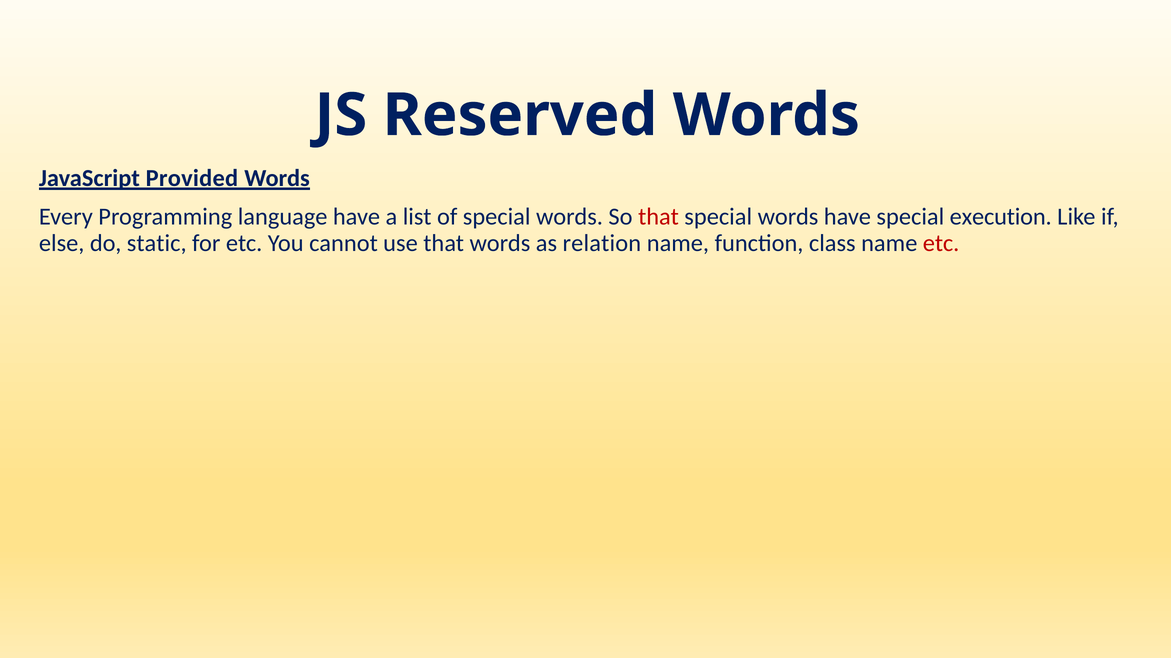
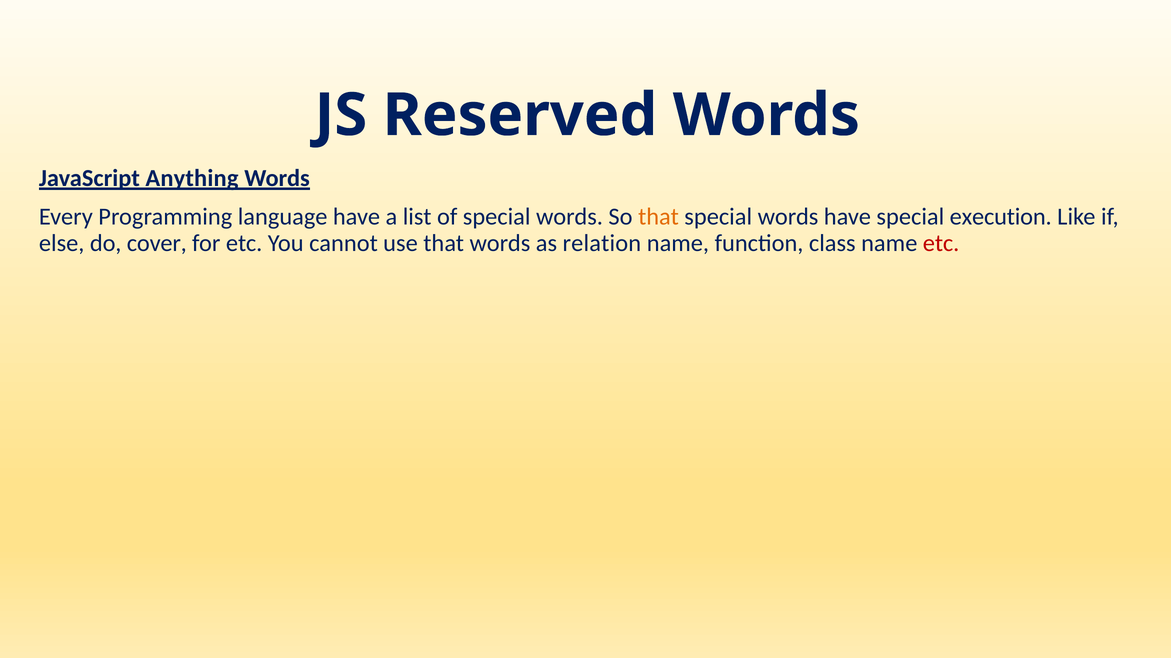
Provided: Provided -> Anything
that at (659, 217) colour: red -> orange
static: static -> cover
